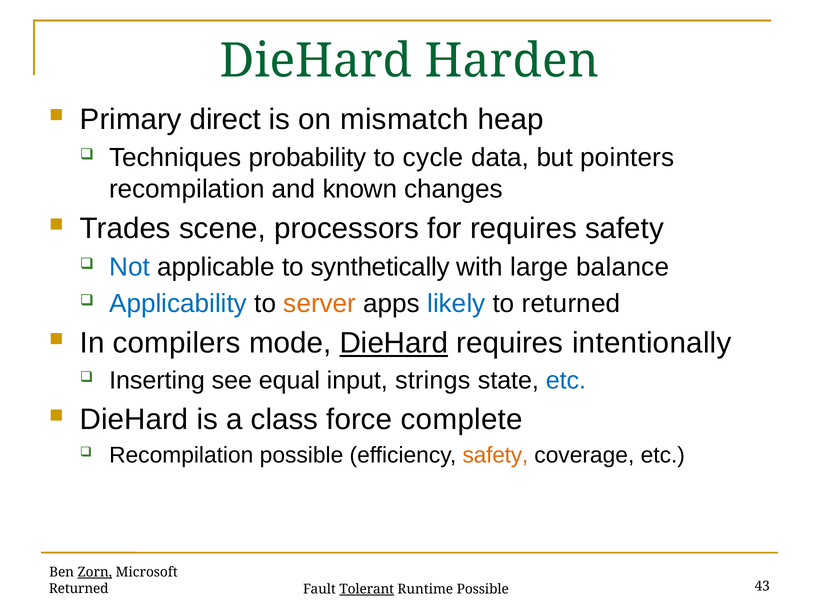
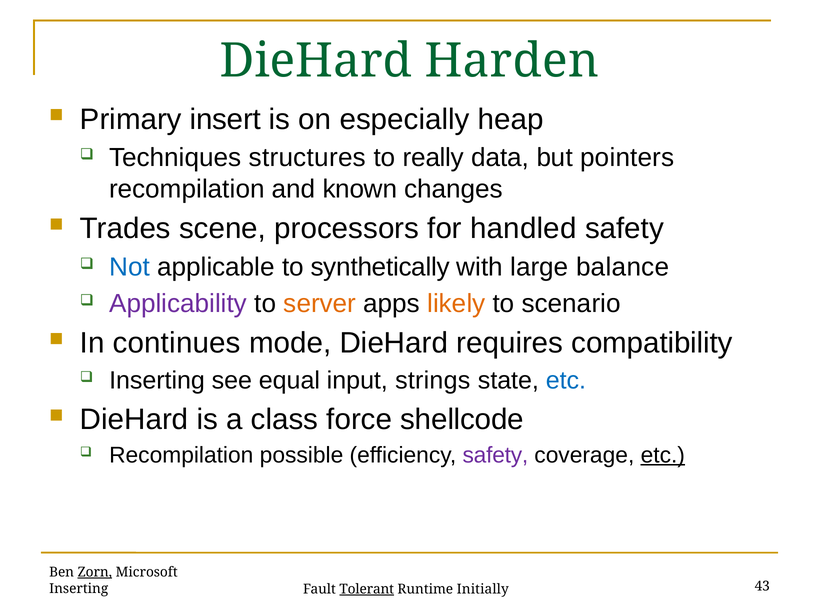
direct: direct -> insert
mismatch: mismatch -> especially
probability: probability -> structures
cycle: cycle -> really
for requires: requires -> handled
Applicability colour: blue -> purple
likely colour: blue -> orange
to returned: returned -> scenario
compilers: compilers -> continues
DieHard at (394, 343) underline: present -> none
intentionally: intentionally -> compatibility
complete: complete -> shellcode
safety at (495, 455) colour: orange -> purple
etc at (663, 455) underline: none -> present
Returned at (79, 589): Returned -> Inserting
Runtime Possible: Possible -> Initially
